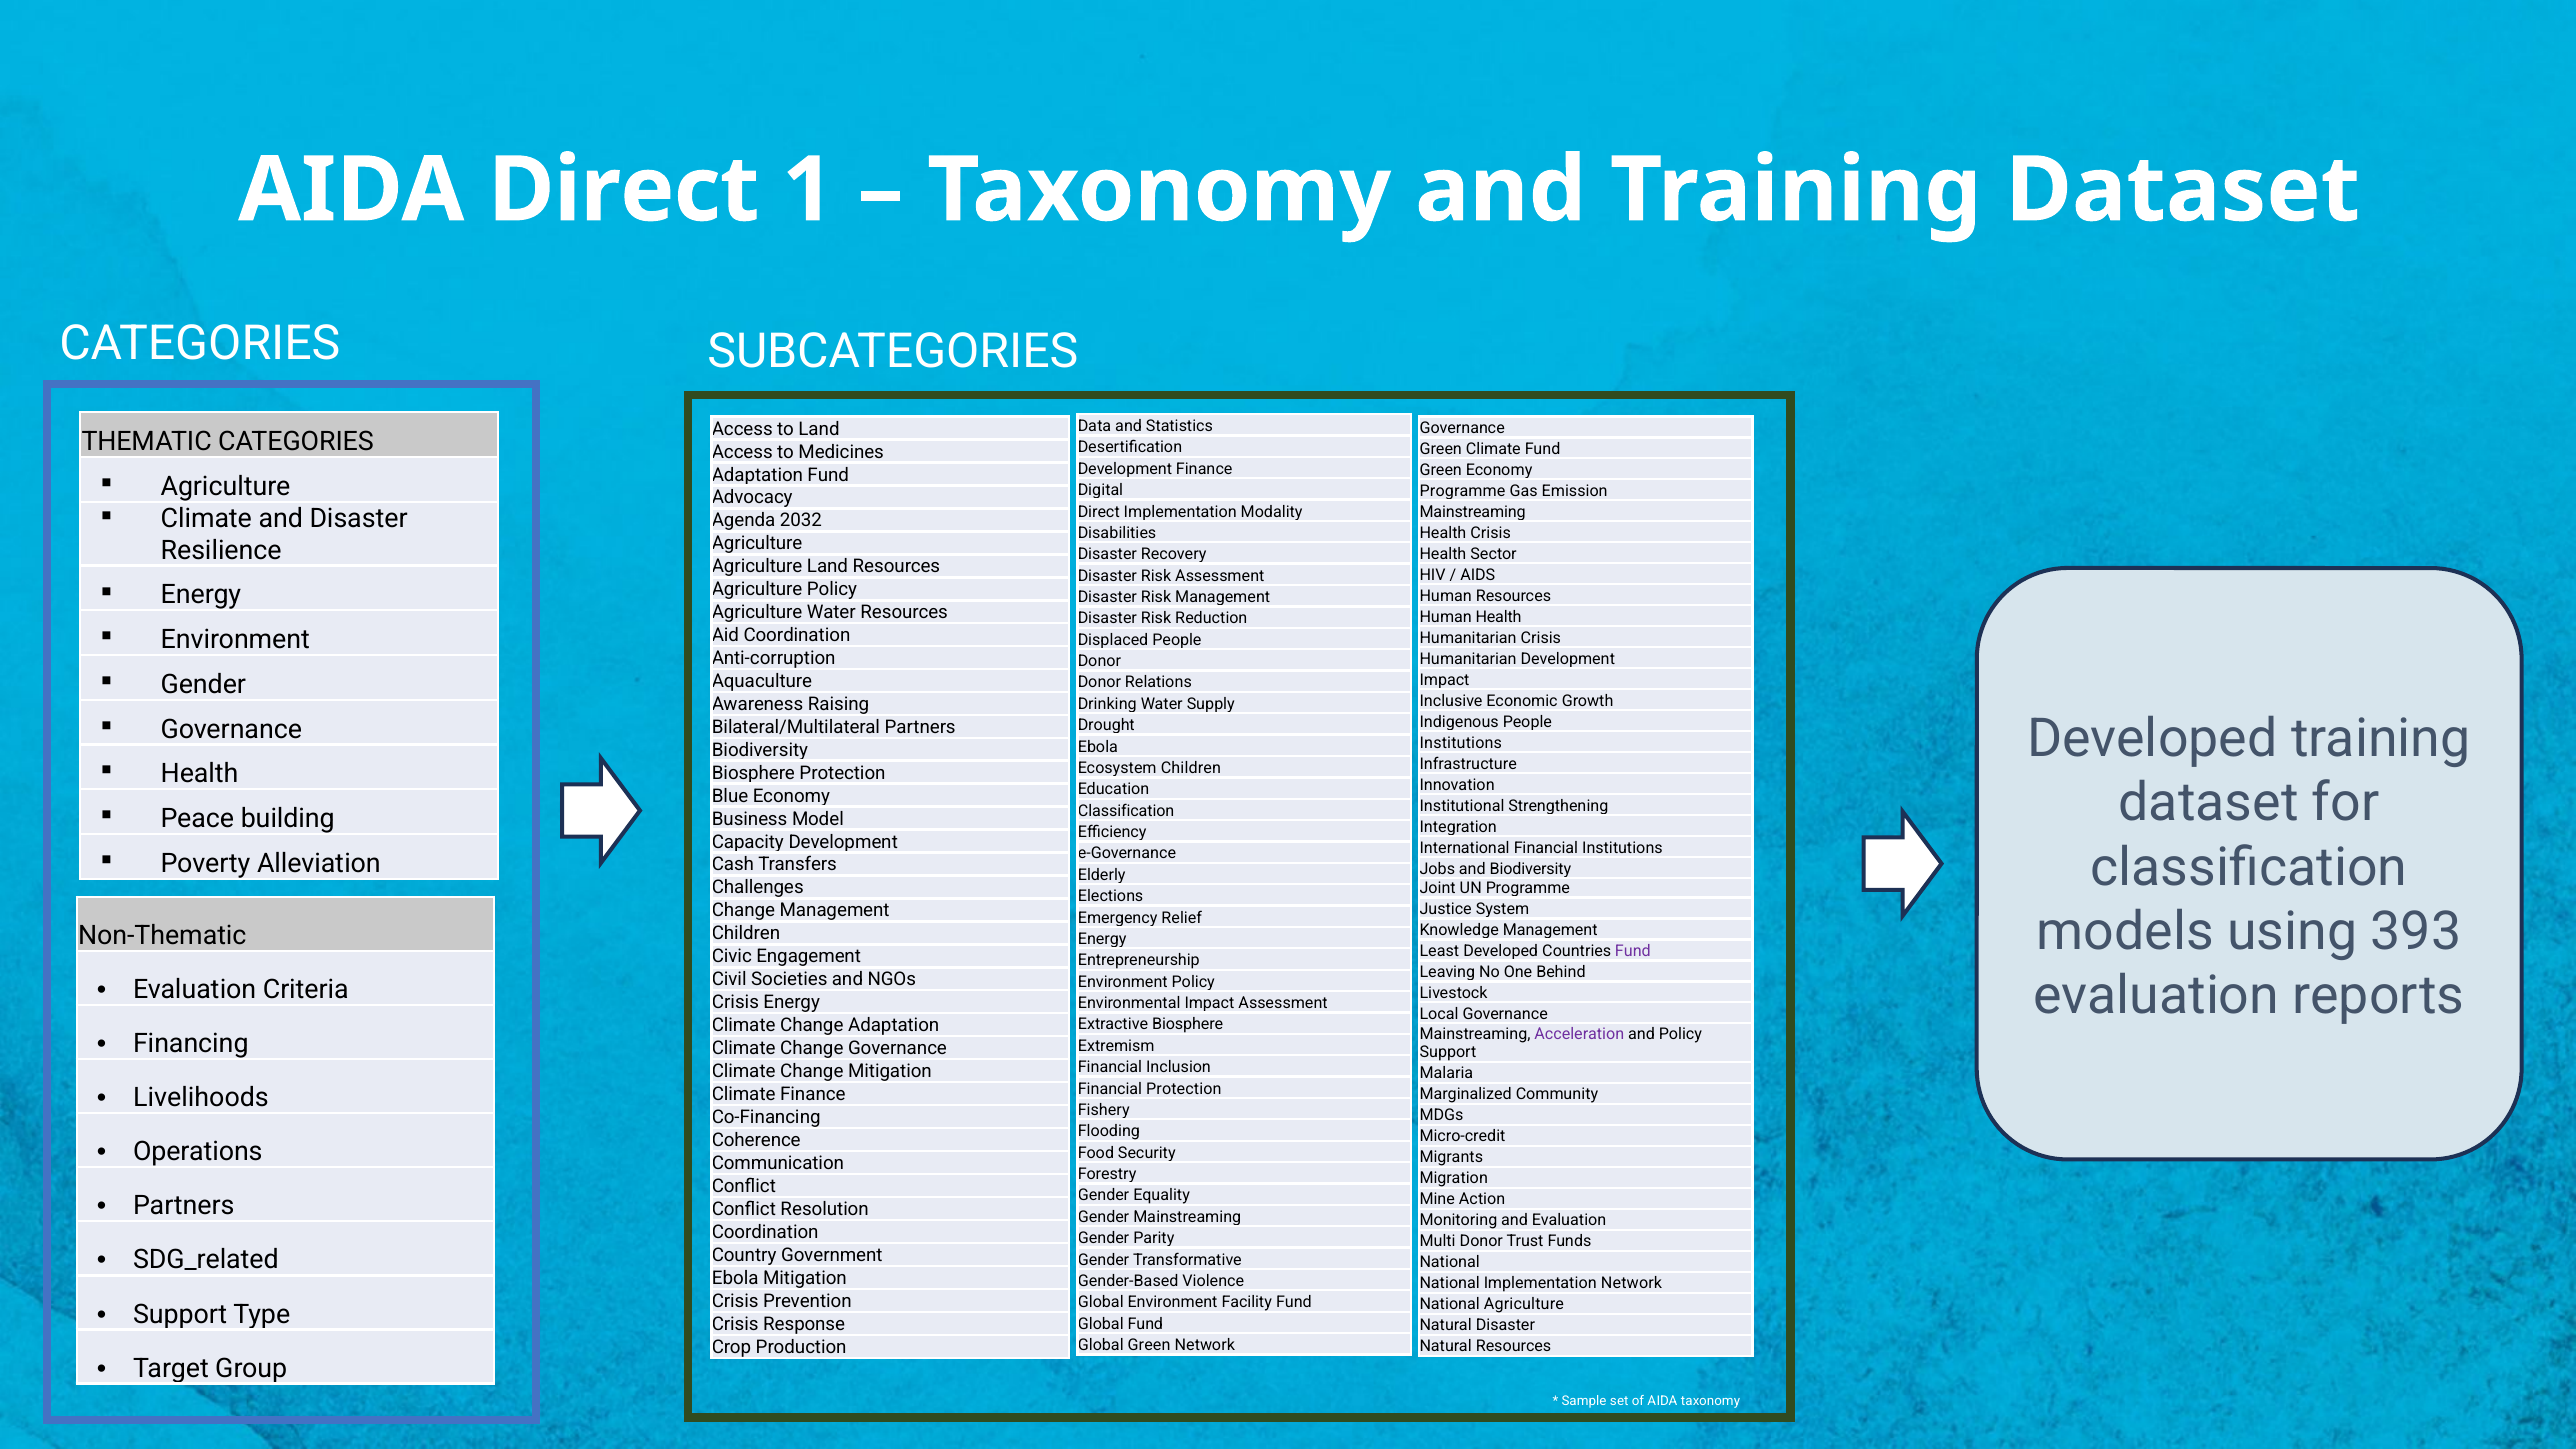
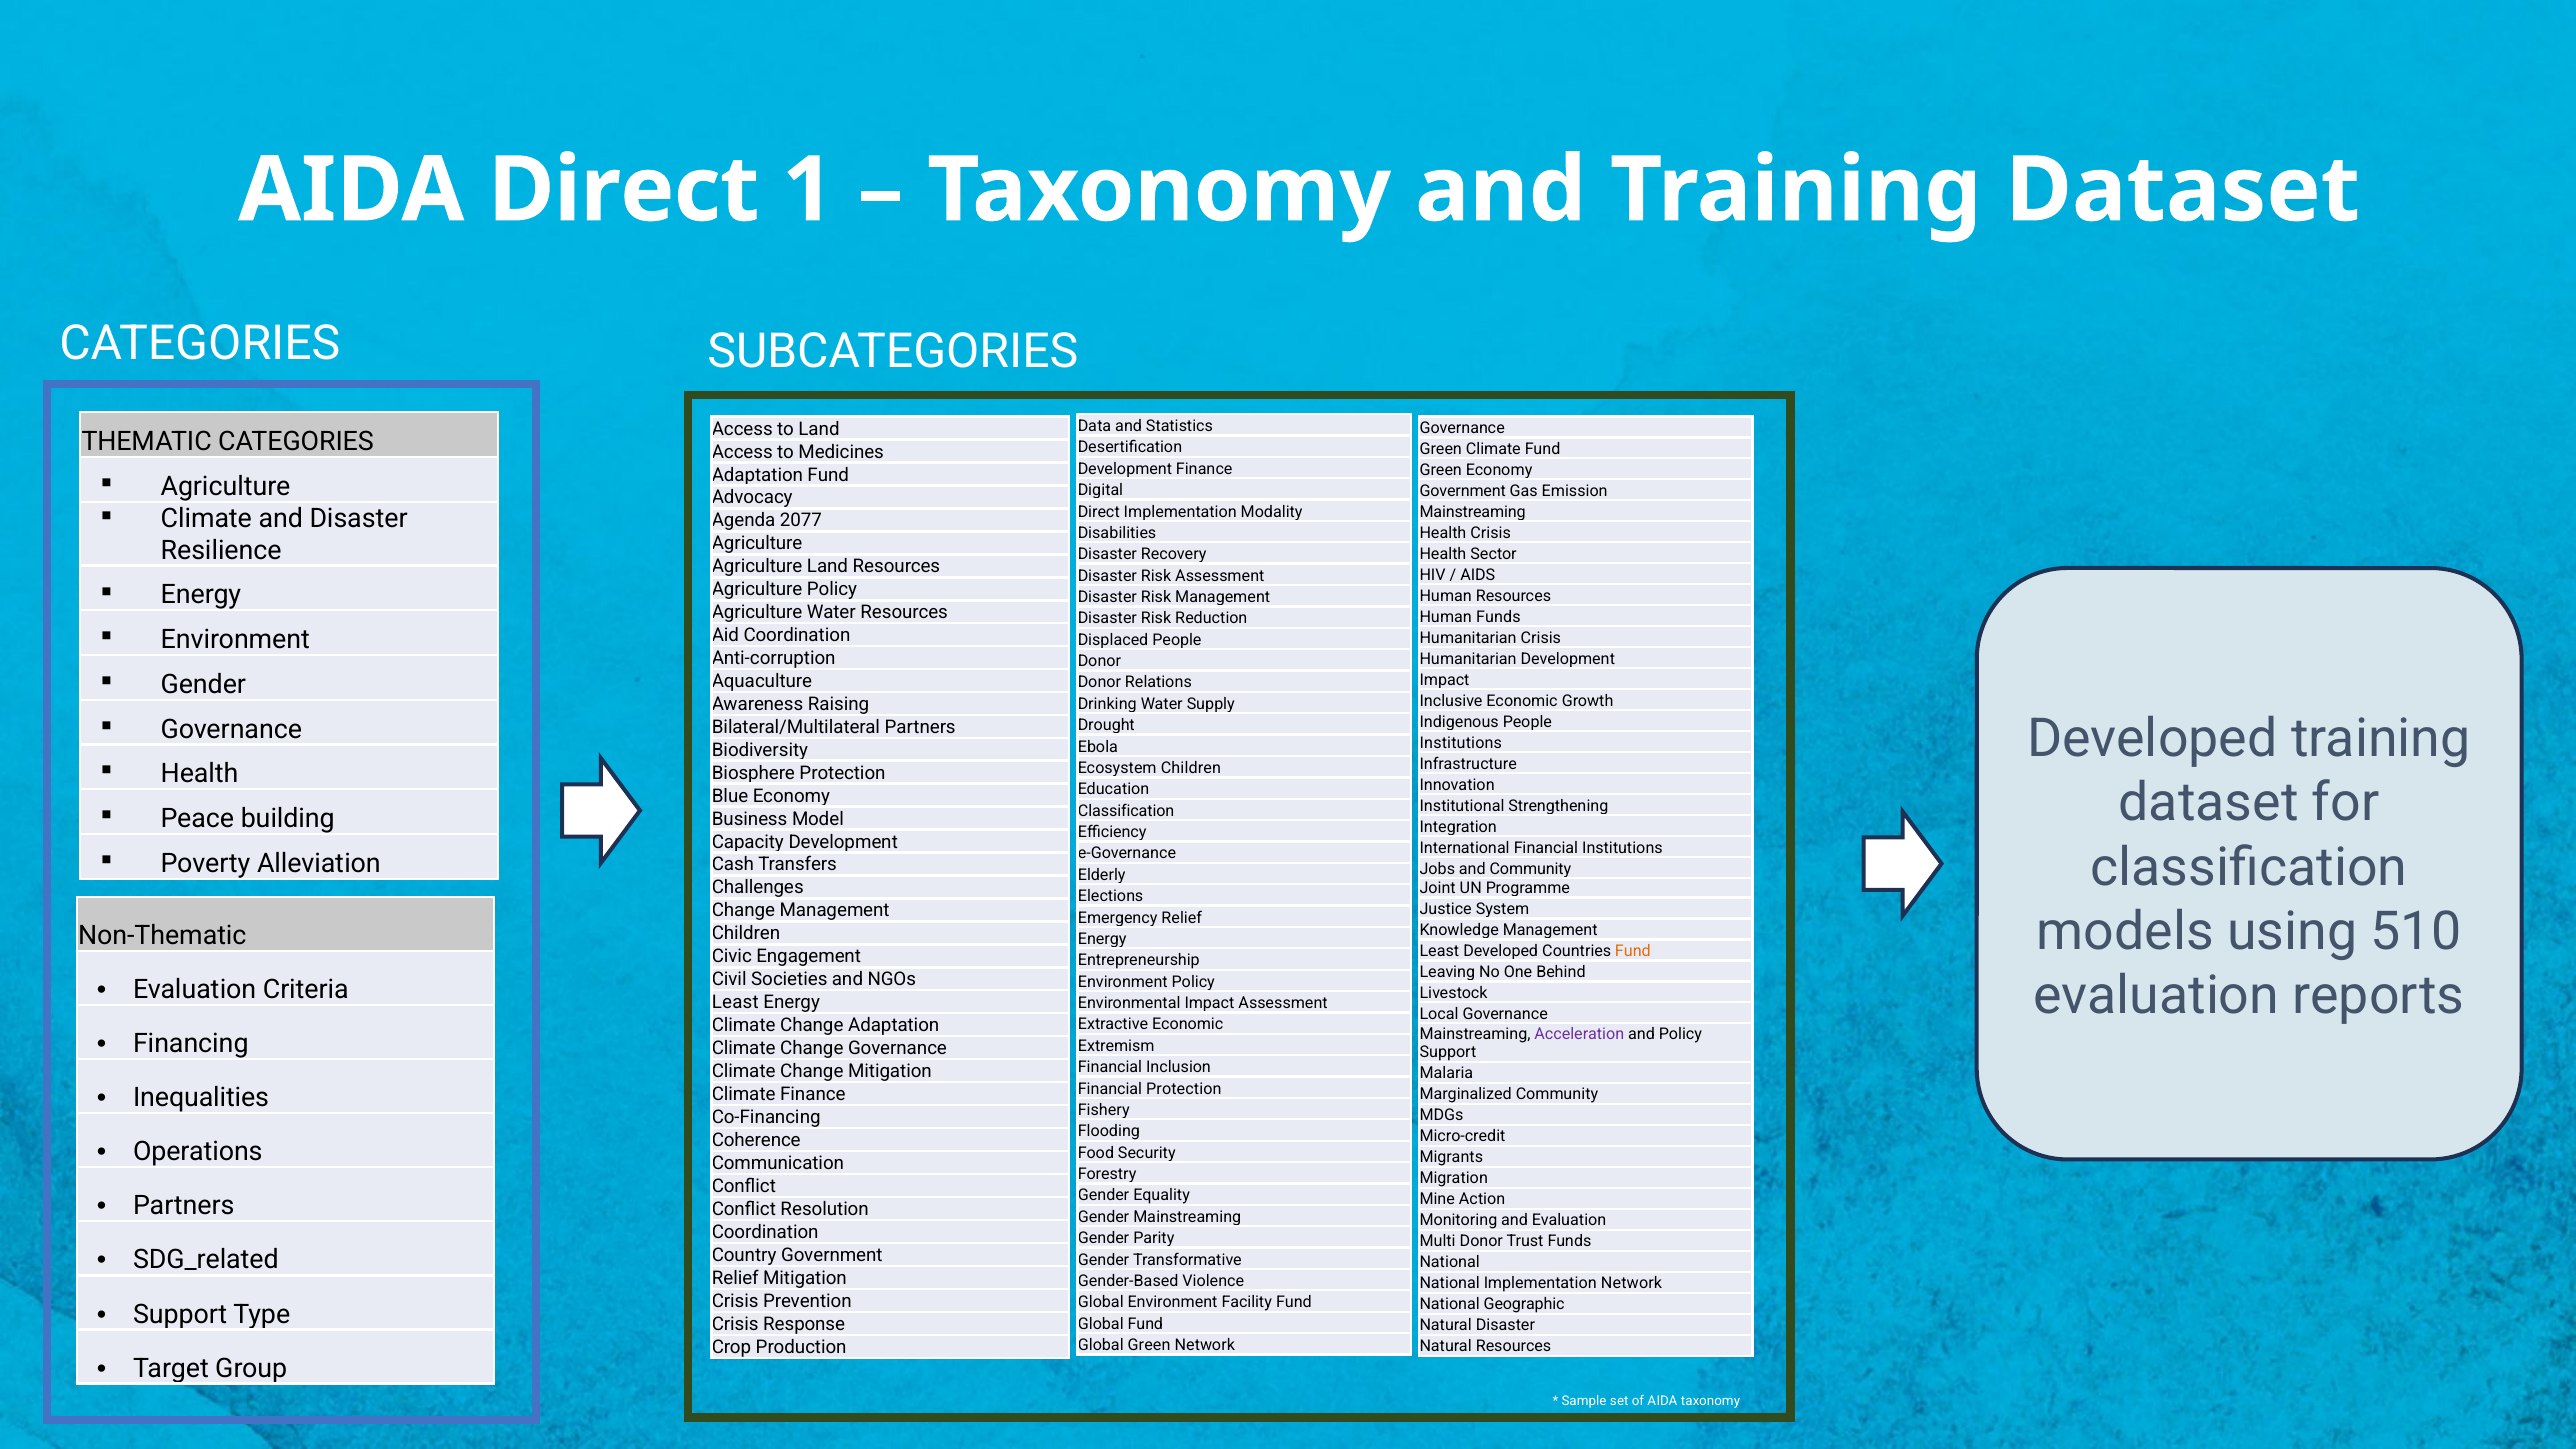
Programme at (1463, 491): Programme -> Government
2032: 2032 -> 2077
Human Health: Health -> Funds
and Biodiversity: Biodiversity -> Community
393: 393 -> 510
Fund at (1633, 951) colour: purple -> orange
Crisis at (735, 1003): Crisis -> Least
Extractive Biosphere: Biosphere -> Economic
Livelihoods: Livelihoods -> Inequalities
Ebola at (735, 1278): Ebola -> Relief
National Agriculture: Agriculture -> Geographic
